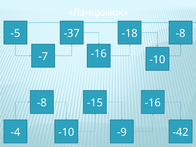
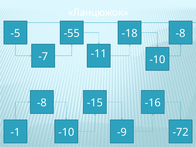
-37: -37 -> -55
-16 at (99, 54): -16 -> -11
-4: -4 -> -1
-42: -42 -> -72
